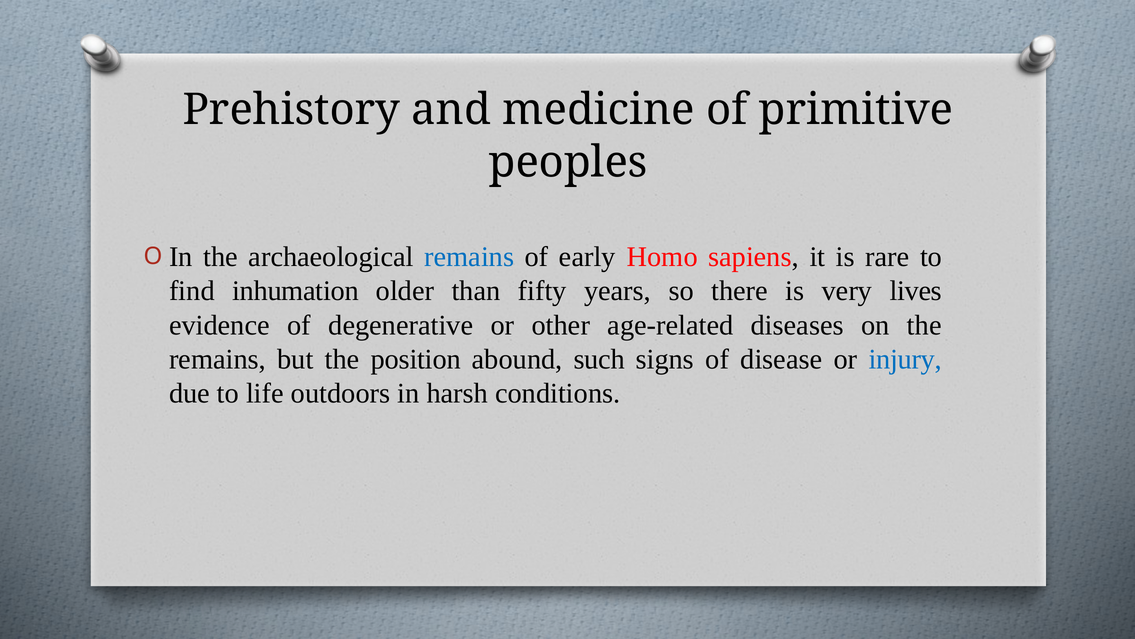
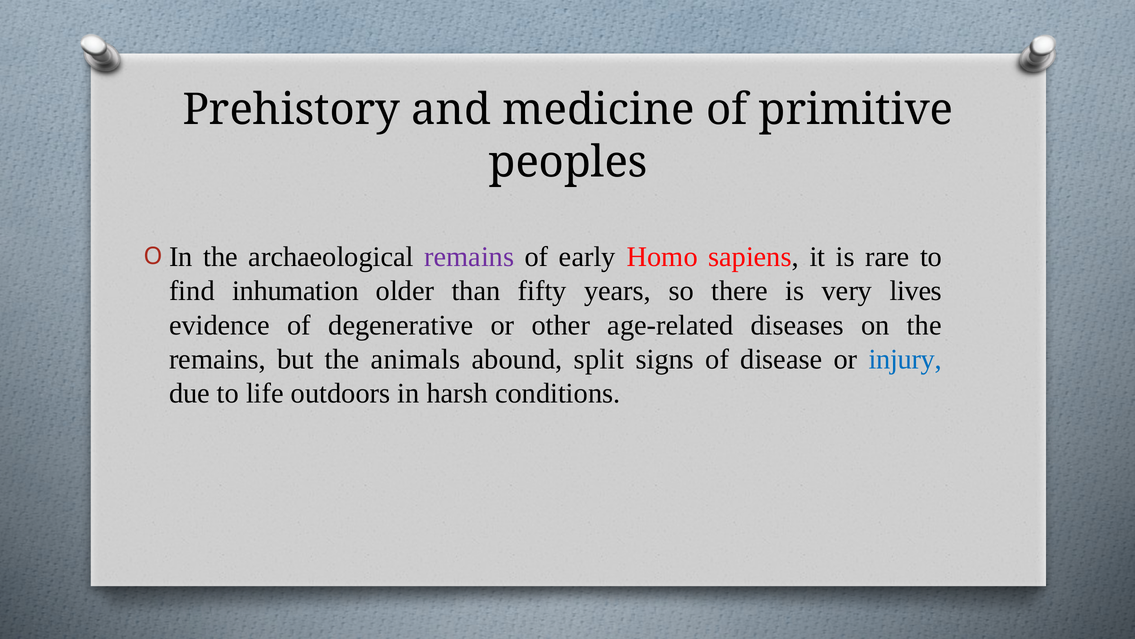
remains at (469, 257) colour: blue -> purple
position: position -> animals
such: such -> split
